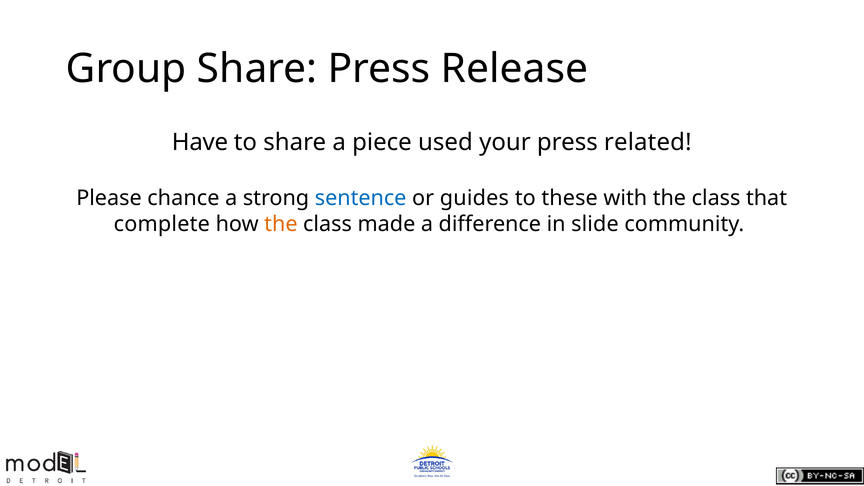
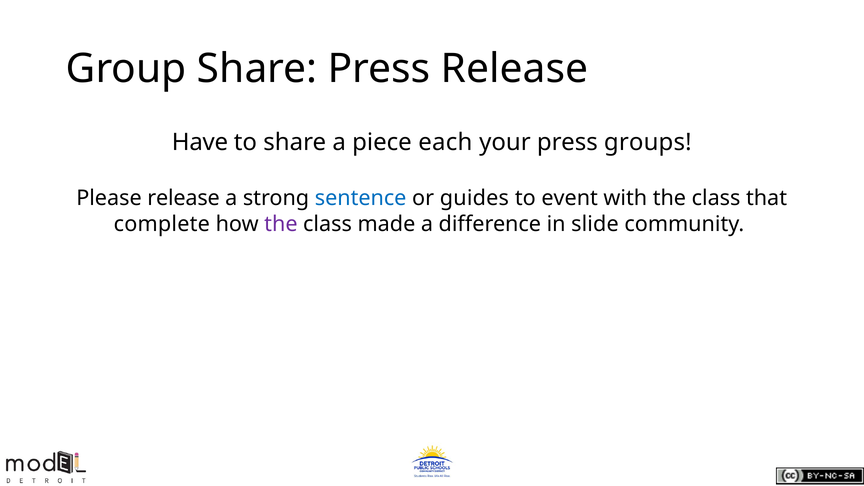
used: used -> each
related: related -> groups
Please chance: chance -> release
these: these -> event
the at (281, 224) colour: orange -> purple
